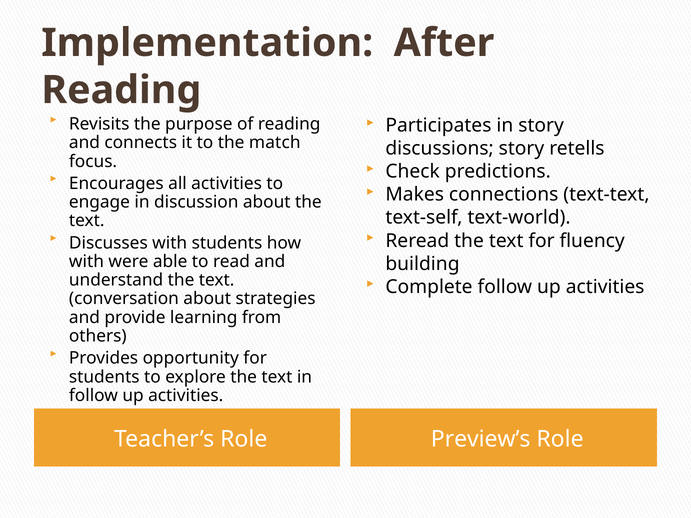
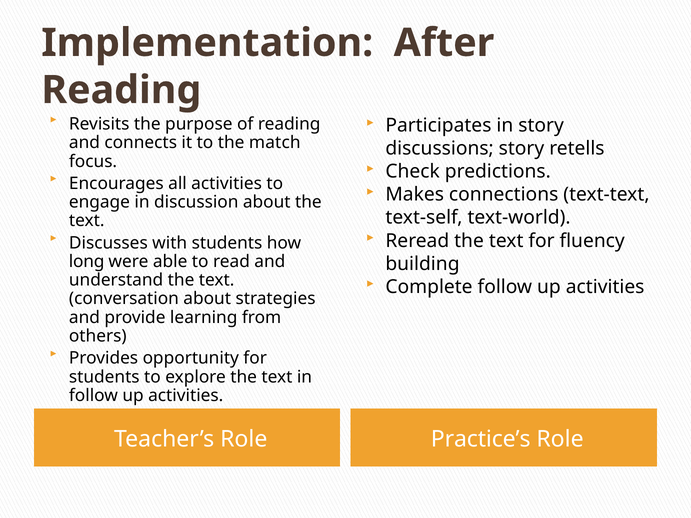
with at (87, 262): with -> long
Preview’s: Preview’s -> Practice’s
